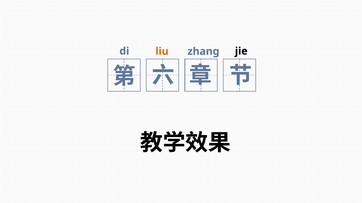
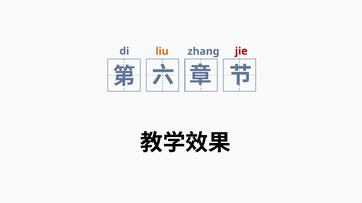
jie colour: black -> red
